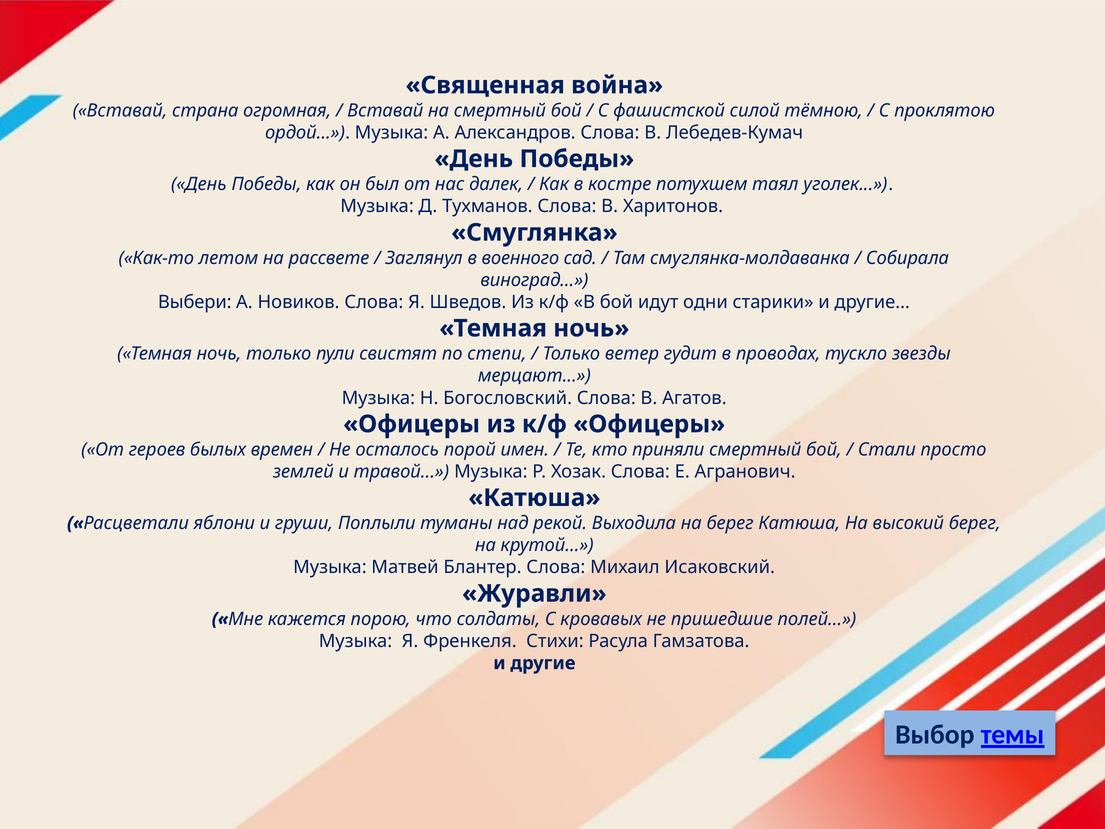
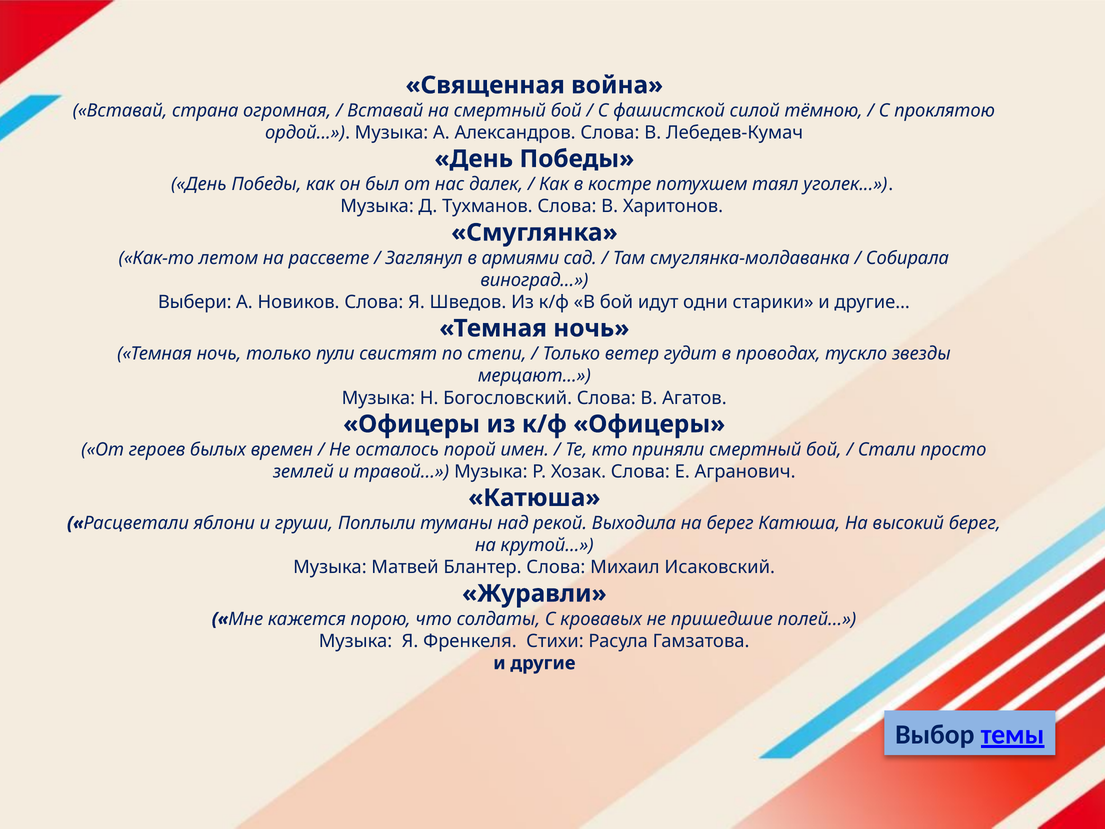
военного: военного -> армиями
